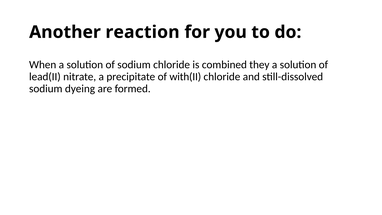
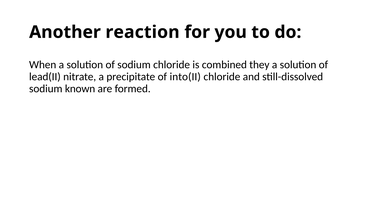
with(II: with(II -> into(II
dyeing: dyeing -> known
